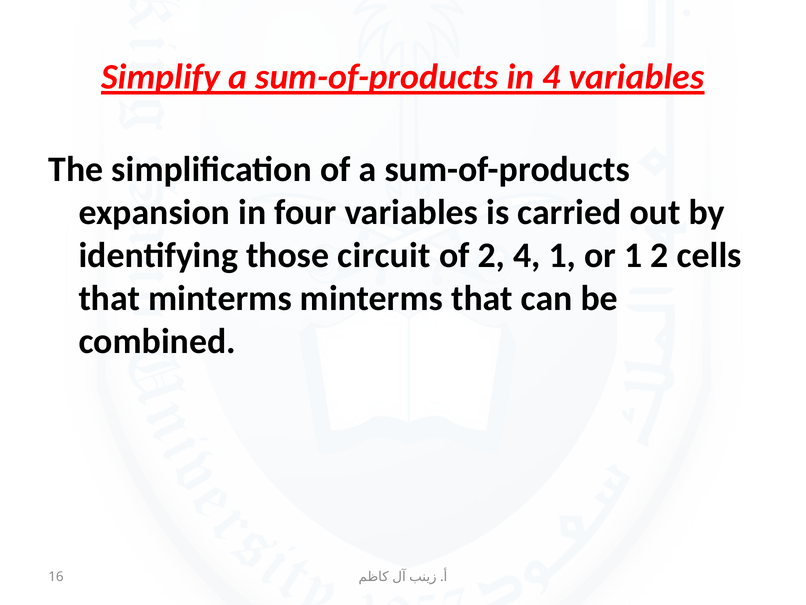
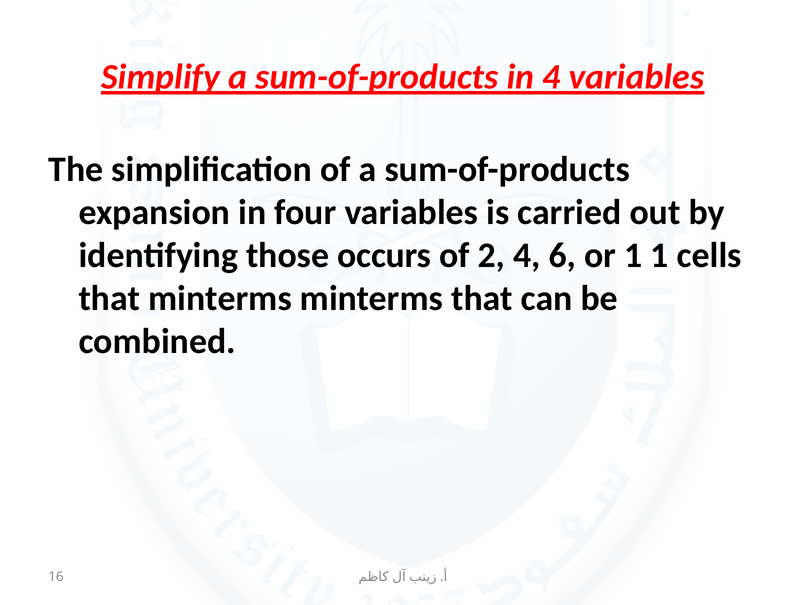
circuit: circuit -> occurs
4 1: 1 -> 6
1 2: 2 -> 1
